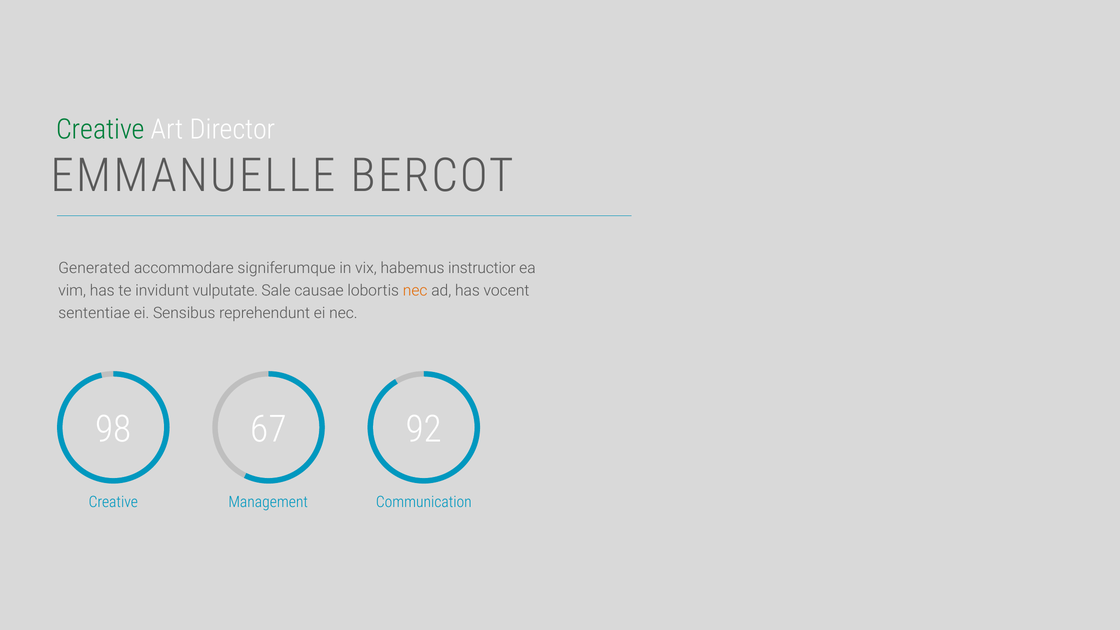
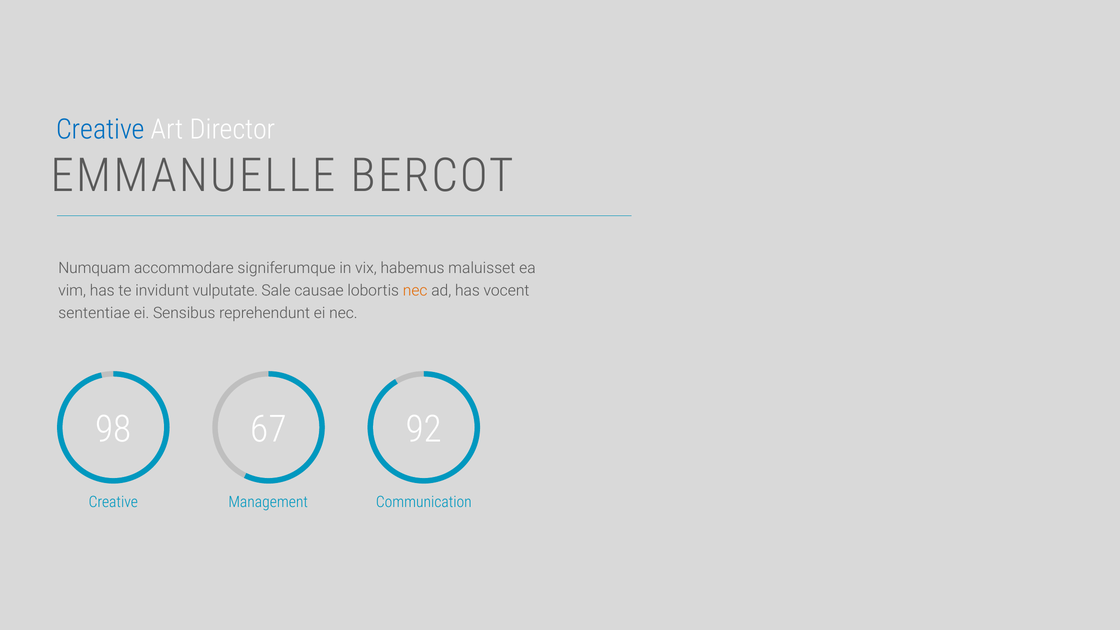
Creative at (100, 130) colour: green -> blue
Generated: Generated -> Numquam
instructior: instructior -> maluisset
